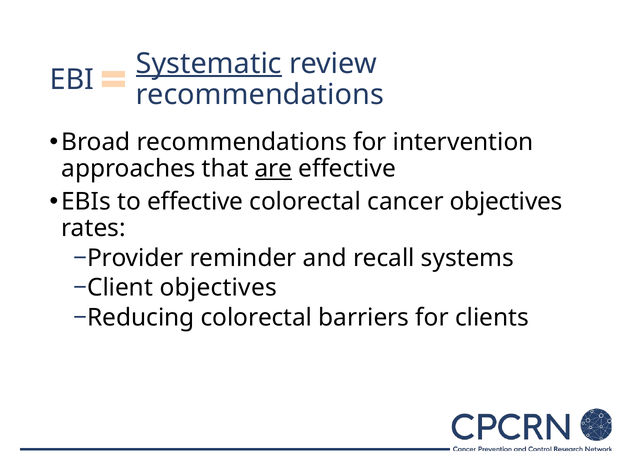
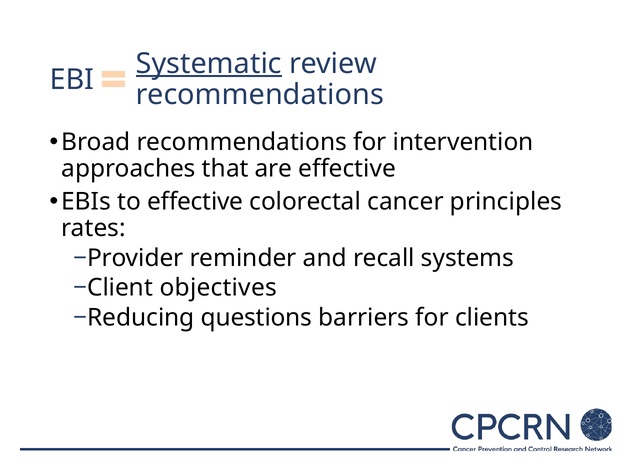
are underline: present -> none
cancer objectives: objectives -> principles
colorectal at (256, 317): colorectal -> questions
